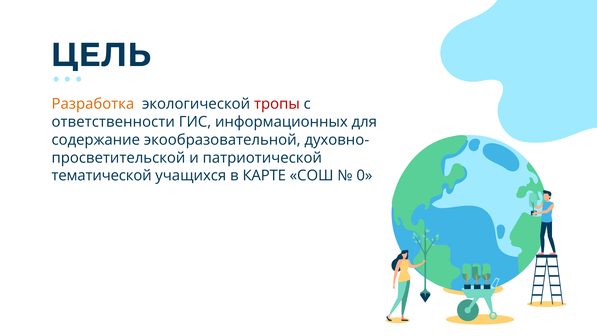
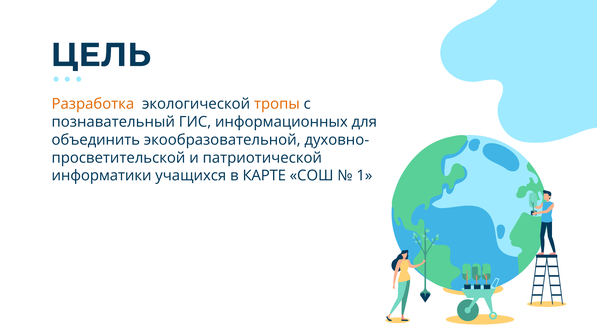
тропы colour: red -> orange
ответственности: ответственности -> познавательный
содержание: содержание -> объединить
тематической: тематической -> информатики
0: 0 -> 1
